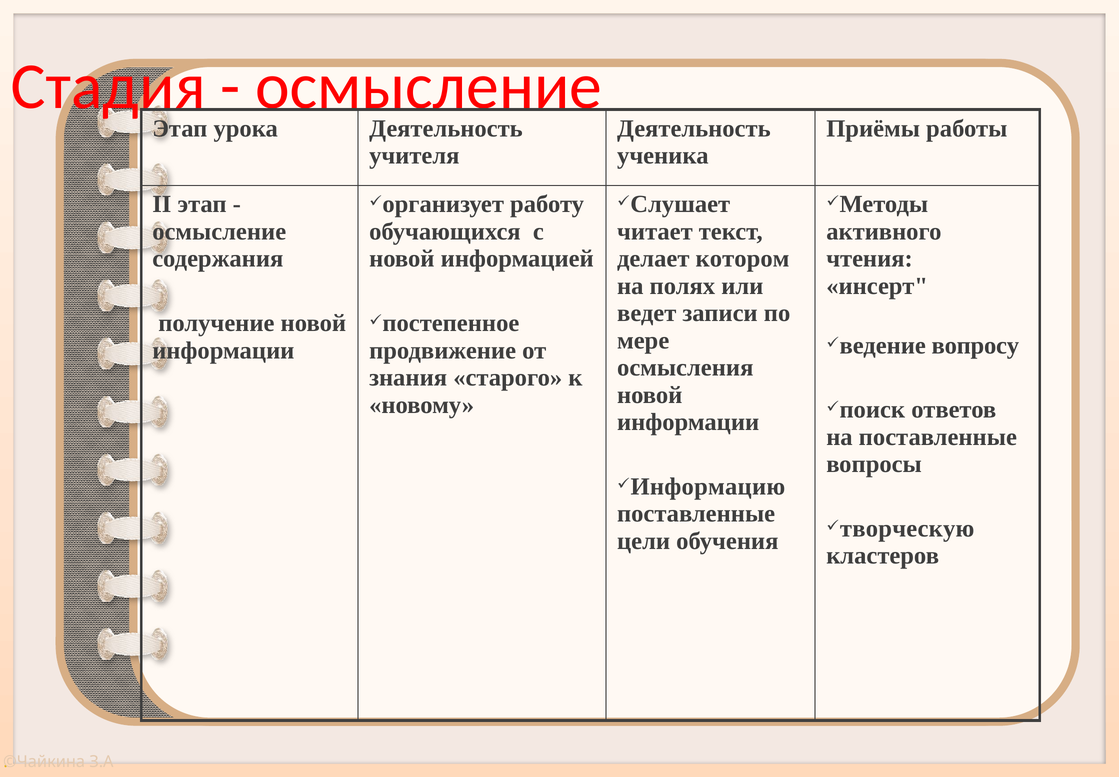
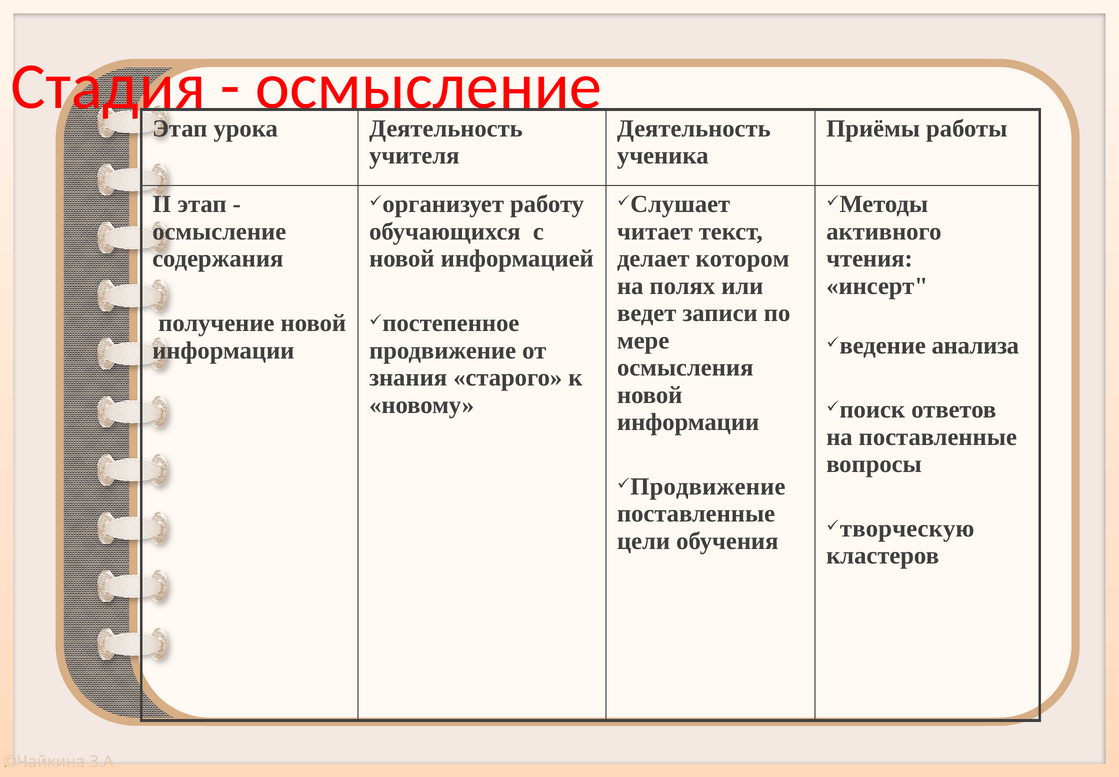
вопросу: вопросу -> анализа
Информацию at (708, 486): Информацию -> Продвижение
